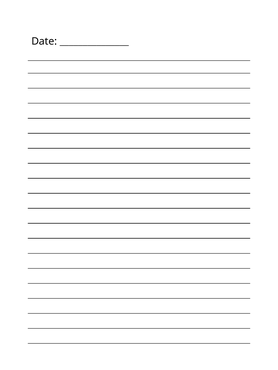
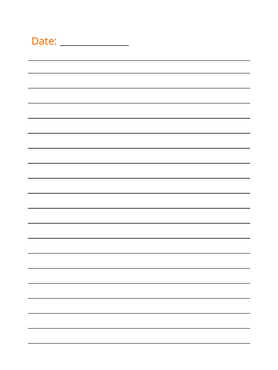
Date colour: black -> orange
